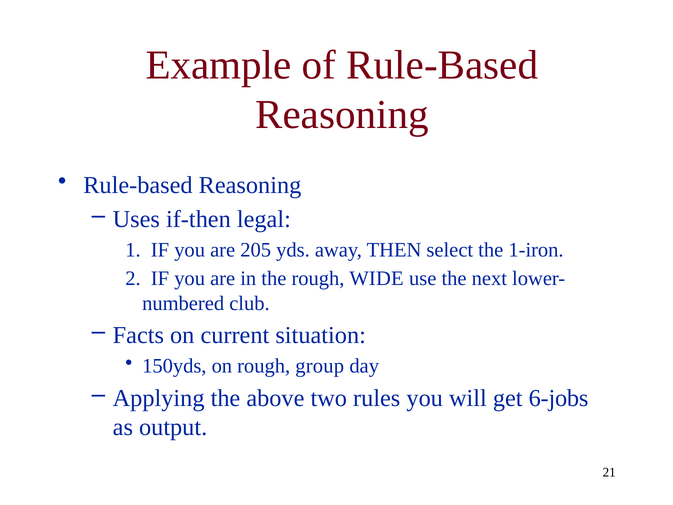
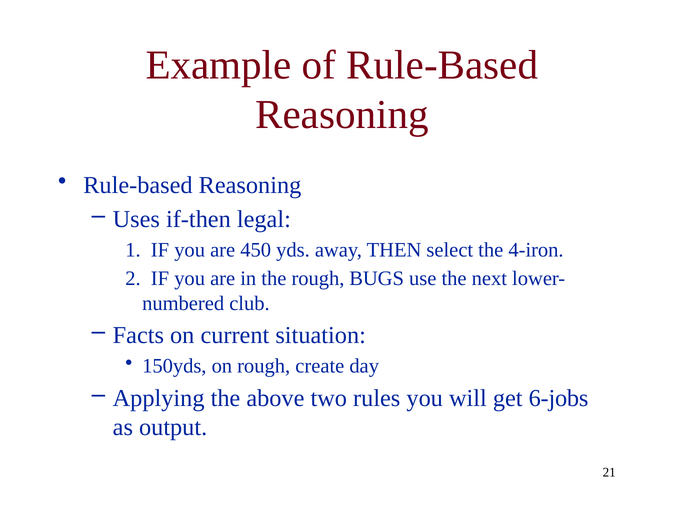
205: 205 -> 450
1-iron: 1-iron -> 4-iron
WIDE: WIDE -> BUGS
group: group -> create
